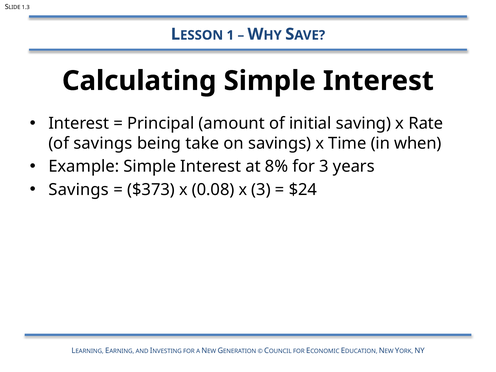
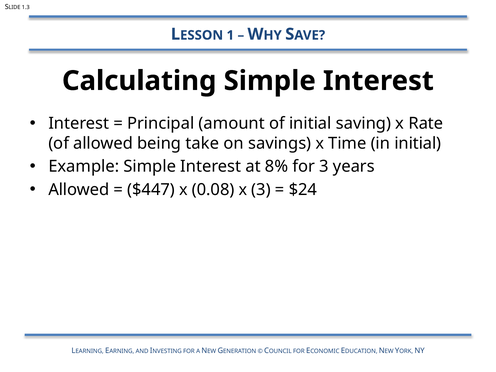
of savings: savings -> allowed
in when: when -> initial
Savings at (79, 190): Savings -> Allowed
$373: $373 -> $447
